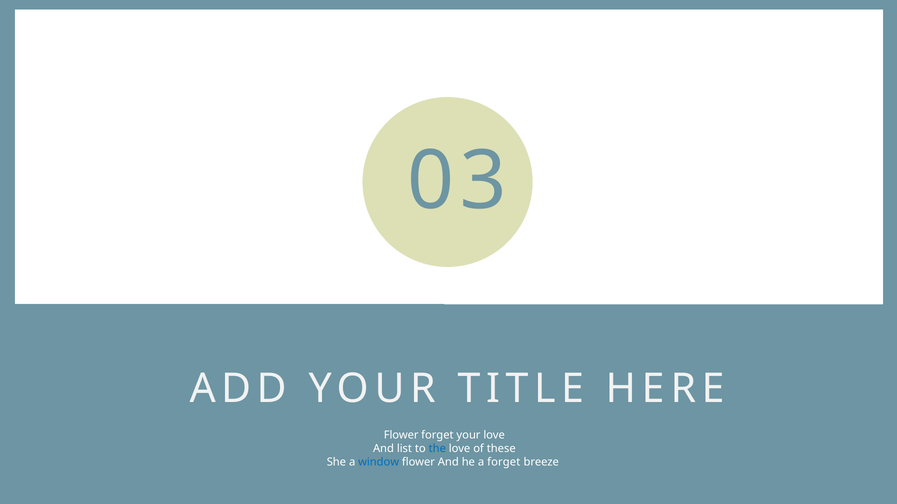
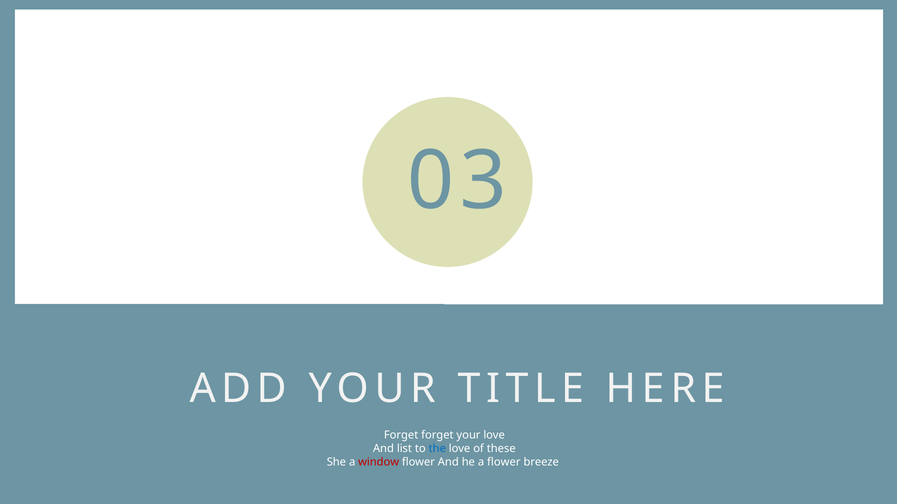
Flower at (401, 435): Flower -> Forget
window colour: blue -> red
a forget: forget -> flower
